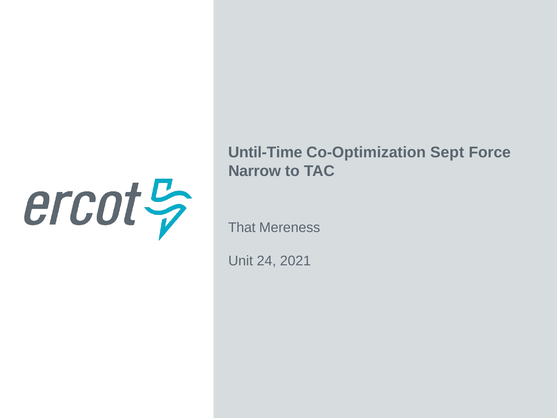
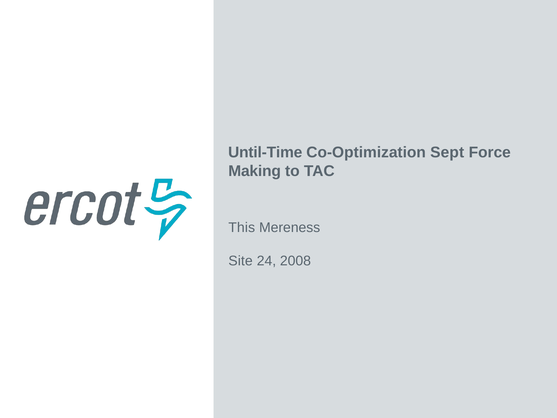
Narrow: Narrow -> Making
That: That -> This
Unit: Unit -> Site
2021: 2021 -> 2008
